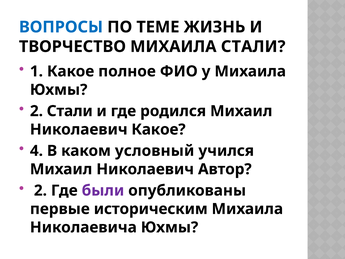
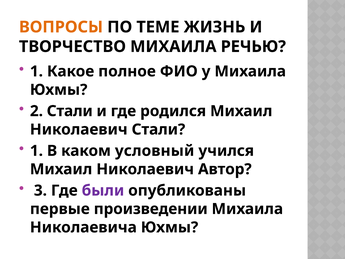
ВОПРОСЫ colour: blue -> orange
МИХАИЛА СТАЛИ: СТАЛИ -> РЕЧЬЮ
Николаевич Какое: Какое -> Стали
4 at (36, 151): 4 -> 1
2 at (40, 190): 2 -> 3
историческим: историческим -> произведении
